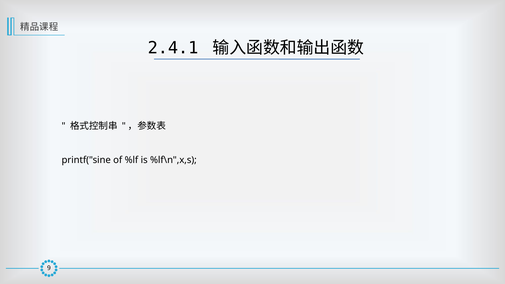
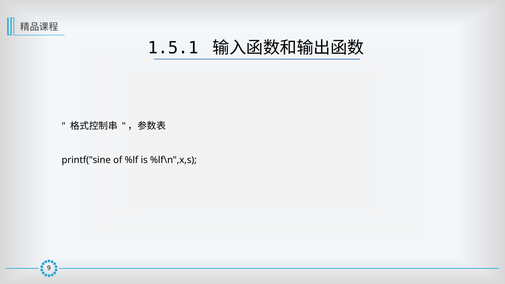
2.4.1: 2.4.1 -> 1.5.1
